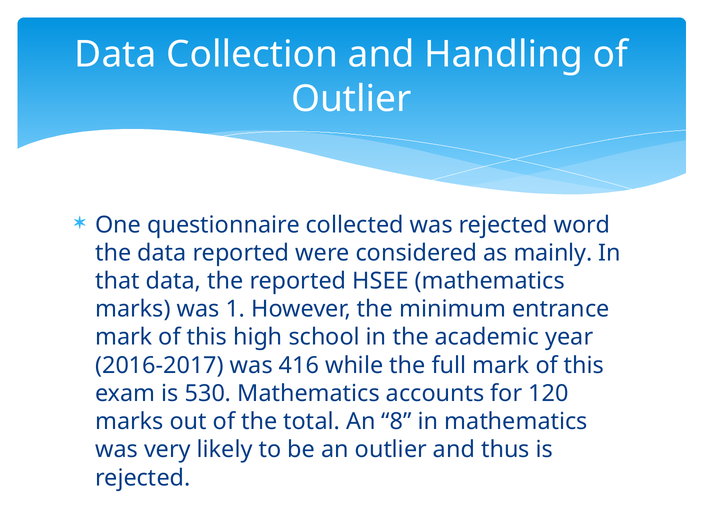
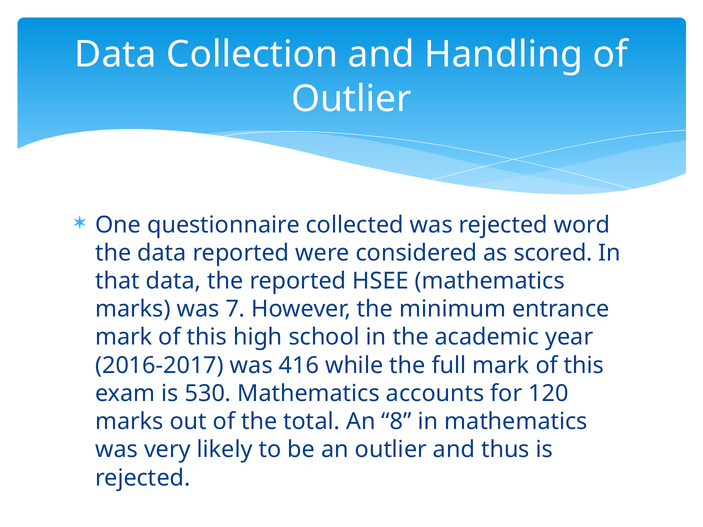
mainly: mainly -> scored
1: 1 -> 7
